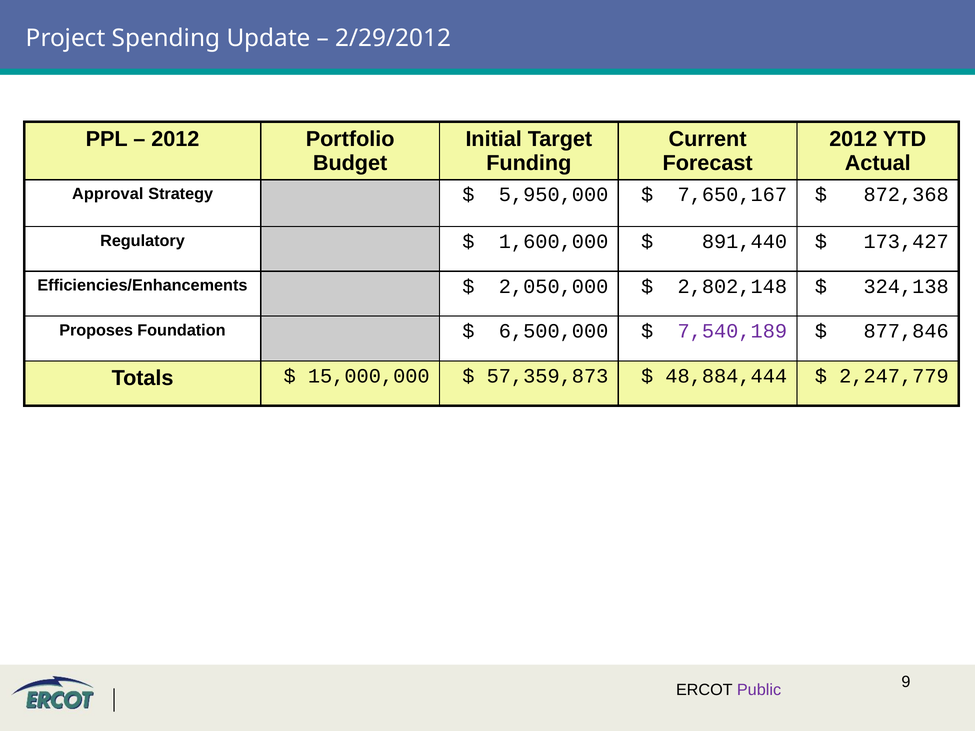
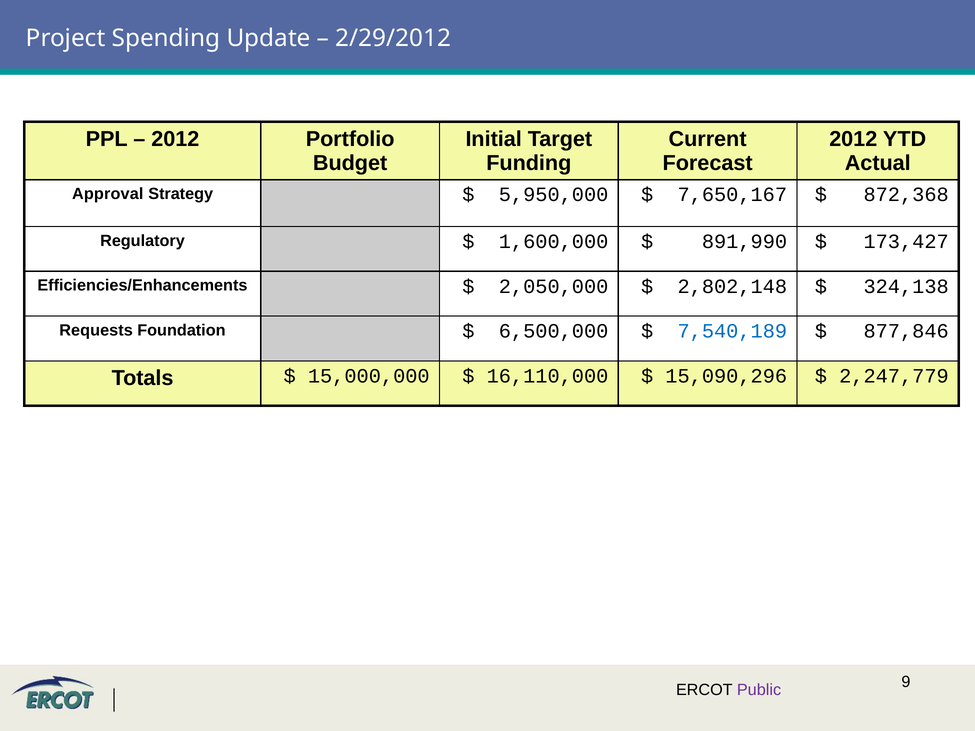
891,440: 891,440 -> 891,990
Proposes: Proposes -> Requests
7,540,189 colour: purple -> blue
57,359,873: 57,359,873 -> 16,110,000
48,884,444: 48,884,444 -> 15,090,296
